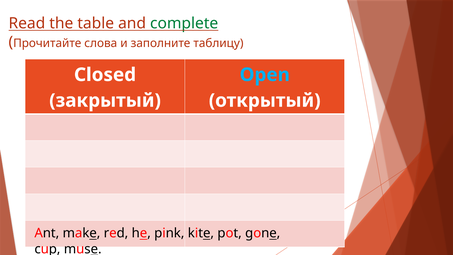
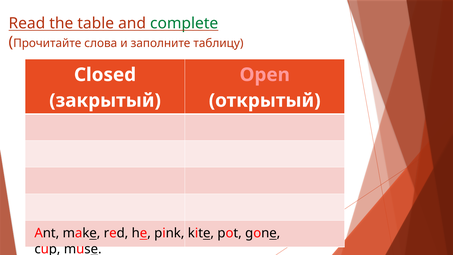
Open colour: light blue -> pink
